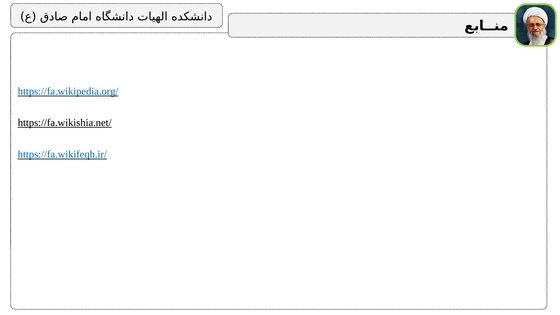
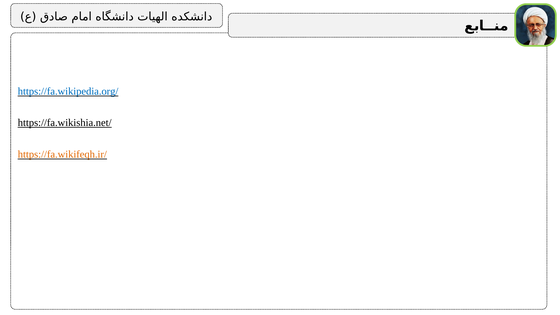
https://fa.wikifeqh.ir/ colour: blue -> orange
